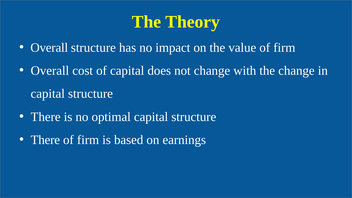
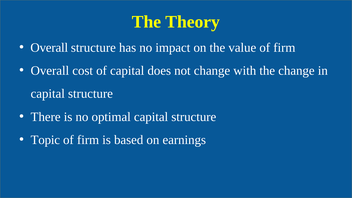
There at (45, 140): There -> Topic
